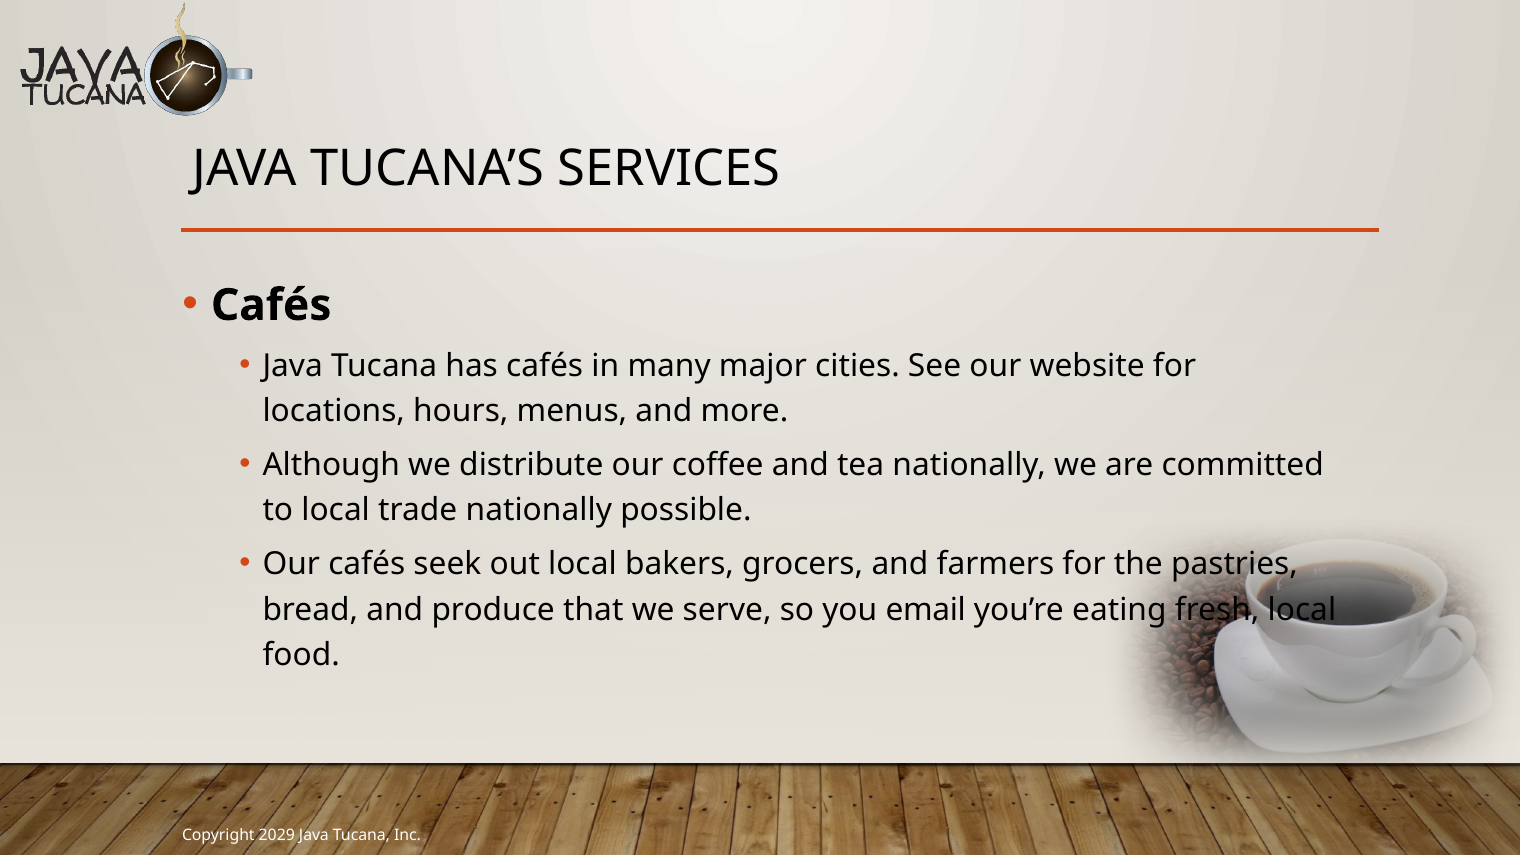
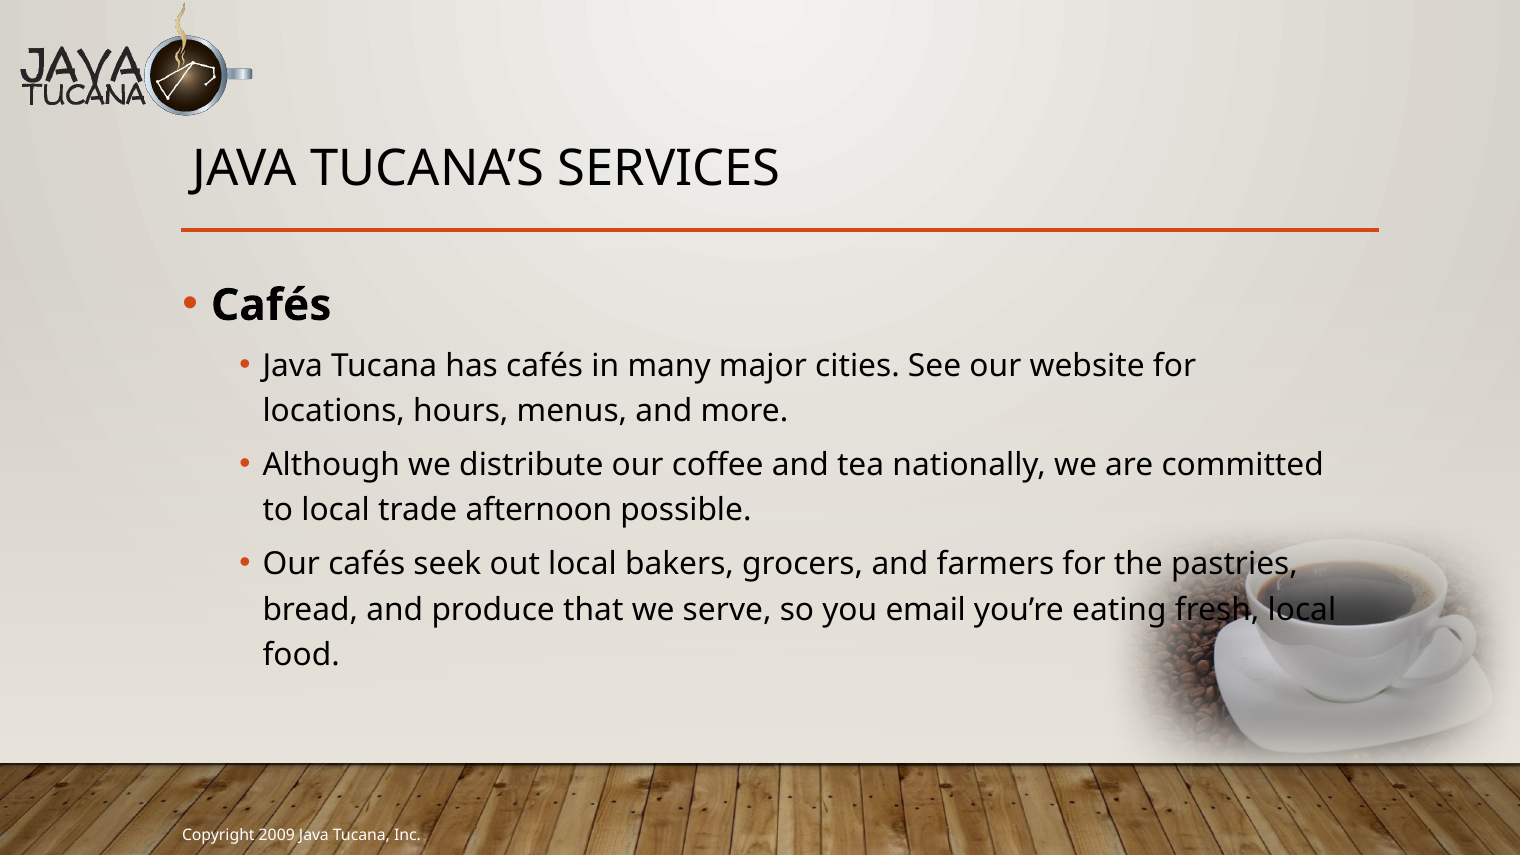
trade nationally: nationally -> afternoon
2029: 2029 -> 2009
